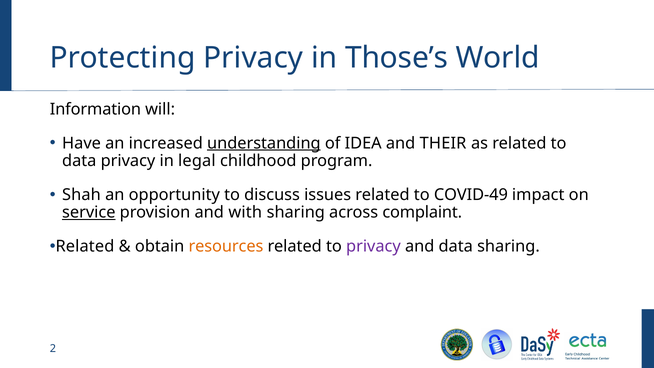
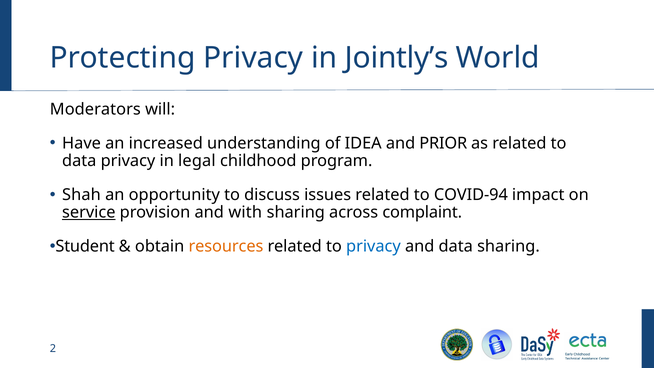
Those’s: Those’s -> Jointly’s
Information: Information -> Moderators
understanding underline: present -> none
THEIR: THEIR -> PRIOR
COVID-49: COVID-49 -> COVID-94
Related at (85, 246): Related -> Student
privacy at (373, 246) colour: purple -> blue
